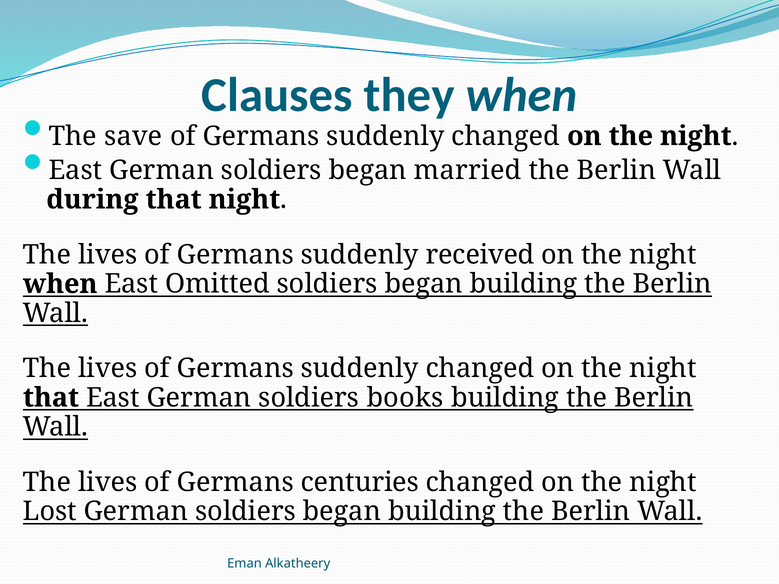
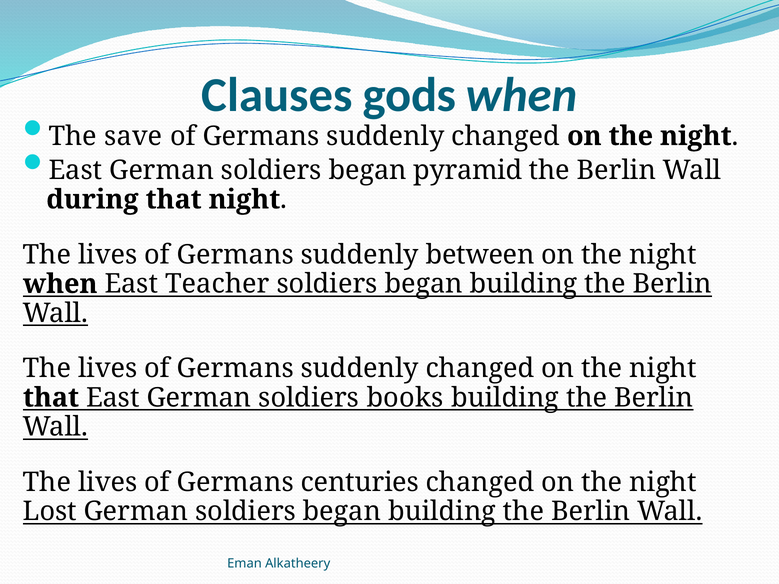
they: they -> gods
married: married -> pyramid
received: received -> between
Omitted: Omitted -> Teacher
